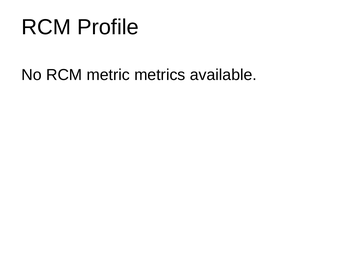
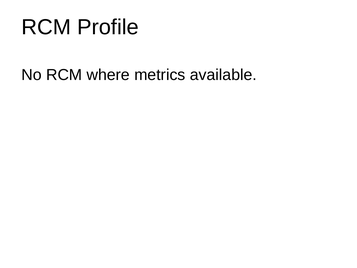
metric: metric -> where
